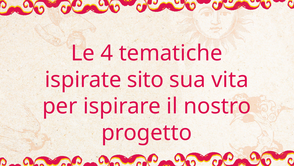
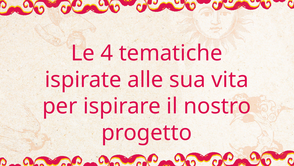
sito: sito -> alle
